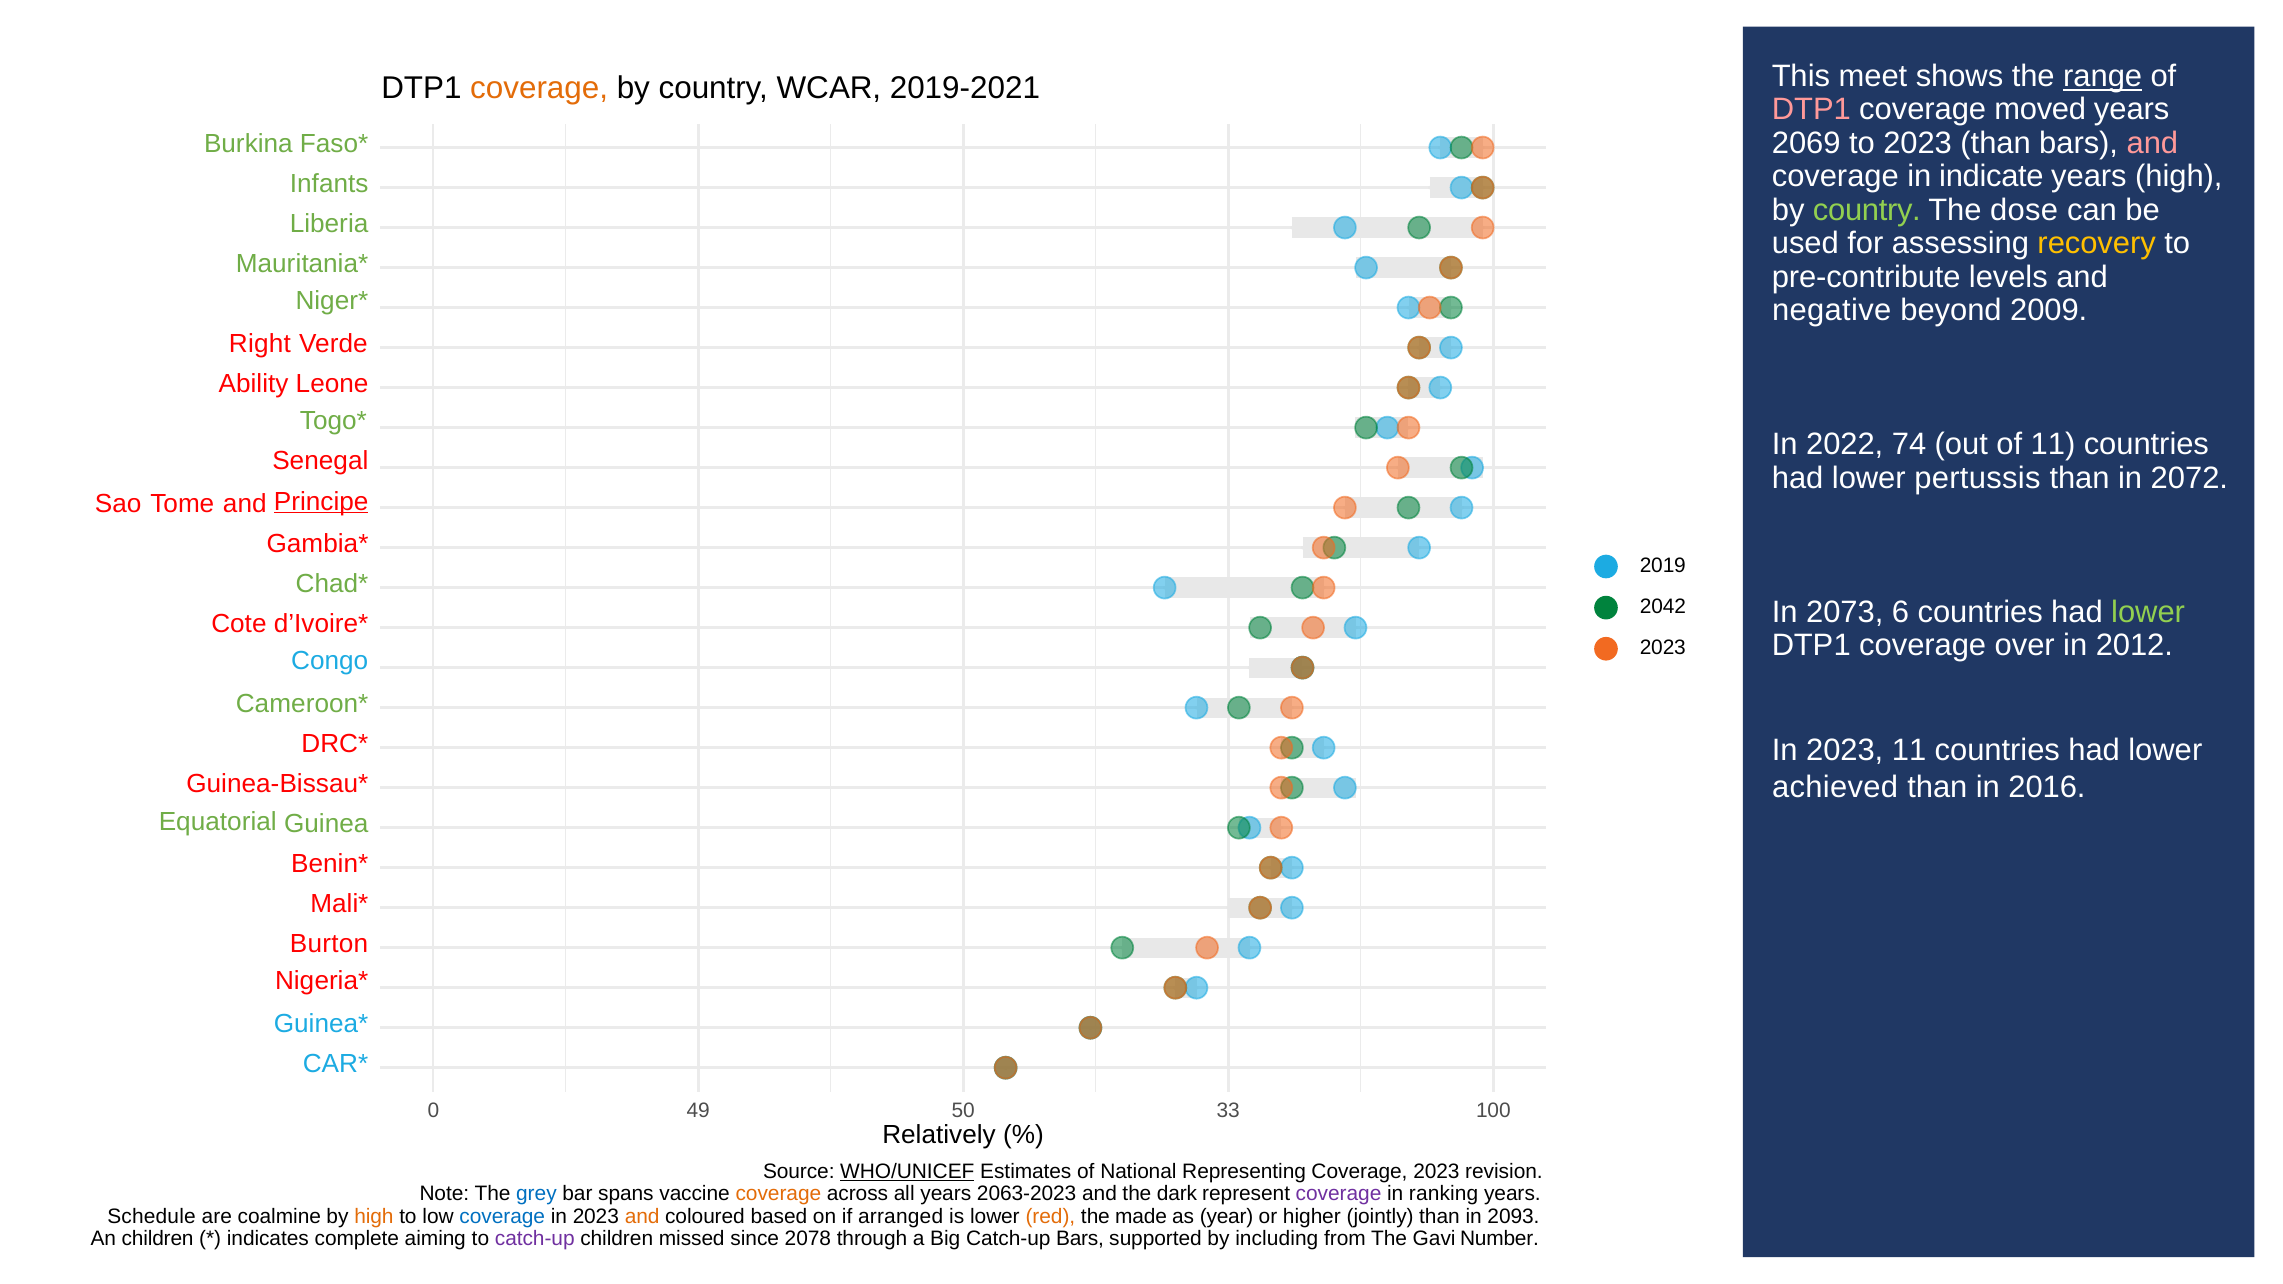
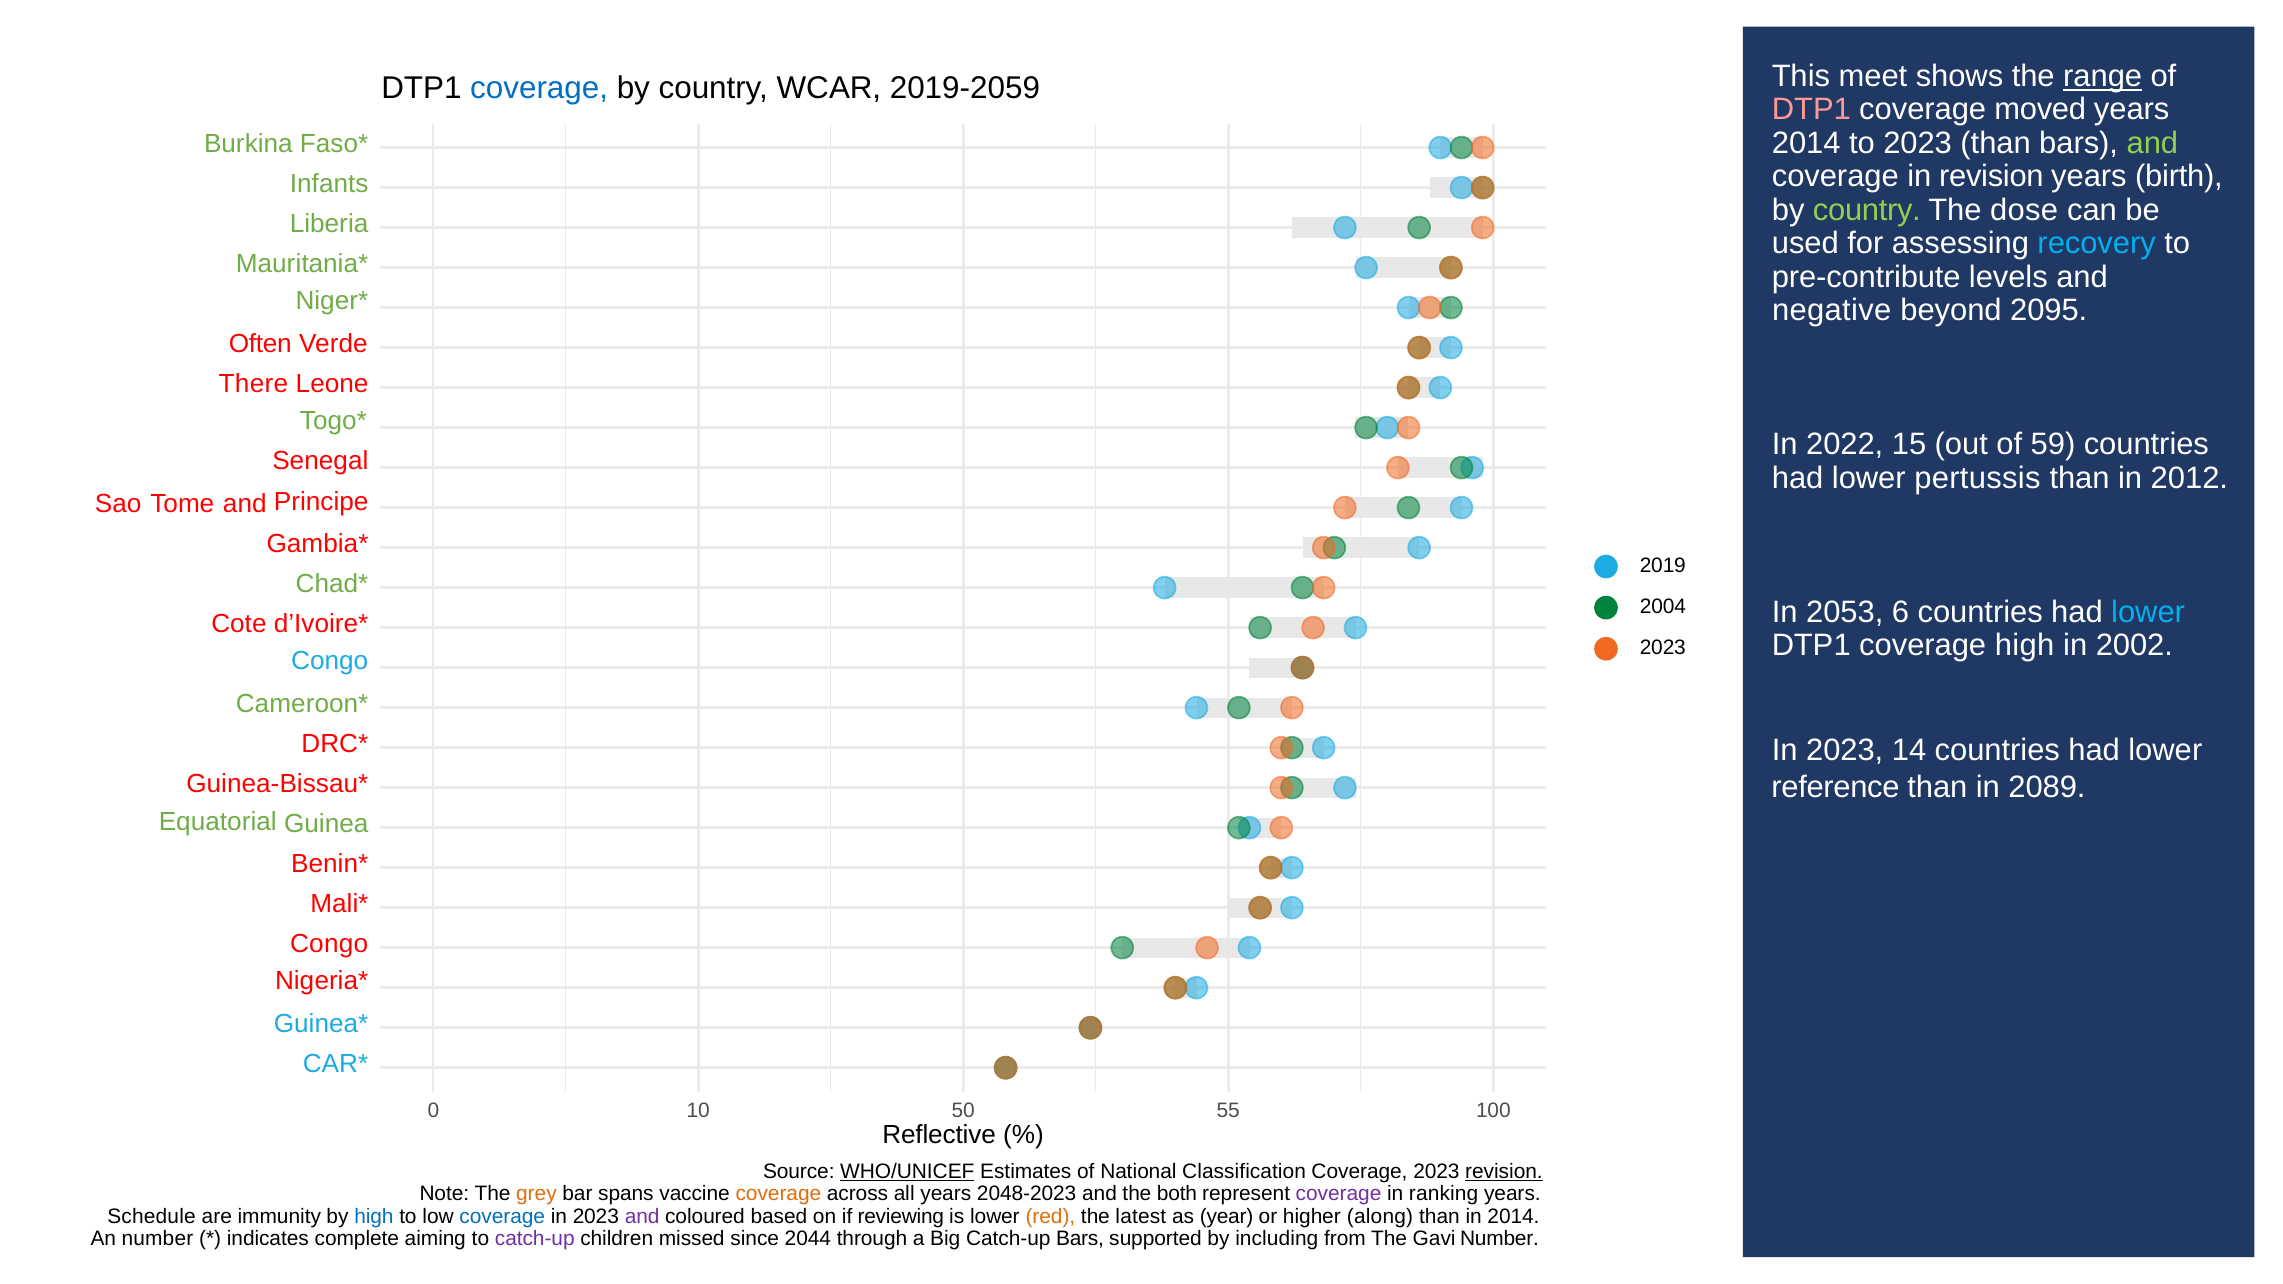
coverage at (539, 88) colour: orange -> blue
2019-2021: 2019-2021 -> 2019-2059
2069 at (1806, 143): 2069 -> 2014
and at (2152, 143) colour: pink -> light green
in indicate: indicate -> revision
years high: high -> birth
recovery colour: yellow -> light blue
2009: 2009 -> 2095
Right: Right -> Often
Ability: Ability -> There
74: 74 -> 15
of 11: 11 -> 59
2072: 2072 -> 2012
Principe underline: present -> none
2042: 2042 -> 2004
2073: 2073 -> 2053
lower at (2148, 612) colour: light green -> light blue
coverage over: over -> high
2012: 2012 -> 2002
2023 11: 11 -> 14
achieved: achieved -> reference
2016: 2016 -> 2089
Burton at (329, 944): Burton -> Congo
49: 49 -> 10
33: 33 -> 55
Relatively: Relatively -> Reflective
Representing: Representing -> Classification
revision at (1504, 1171) underline: none -> present
grey colour: blue -> orange
2063-2023: 2063-2023 -> 2048-2023
dark: dark -> both
coalmine: coalmine -> immunity
high at (374, 1217) colour: orange -> blue
and at (642, 1217) colour: orange -> purple
arranged: arranged -> reviewing
made: made -> latest
jointly: jointly -> along
in 2093: 2093 -> 2014
An children: children -> number
2078: 2078 -> 2044
